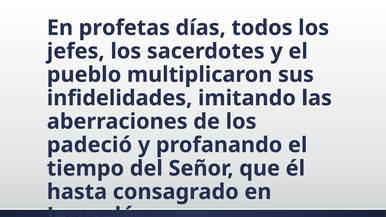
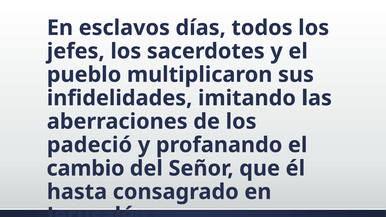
profetas: profetas -> esclavos
tiempo: tiempo -> cambio
